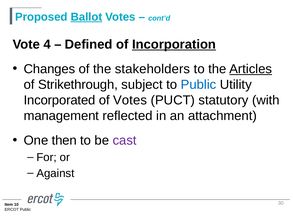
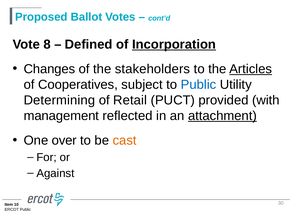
Ballot underline: present -> none
4: 4 -> 8
Strikethrough: Strikethrough -> Cooperatives
Incorporated: Incorporated -> Determining
of Votes: Votes -> Retail
statutory: statutory -> provided
attachment underline: none -> present
then: then -> over
cast colour: purple -> orange
